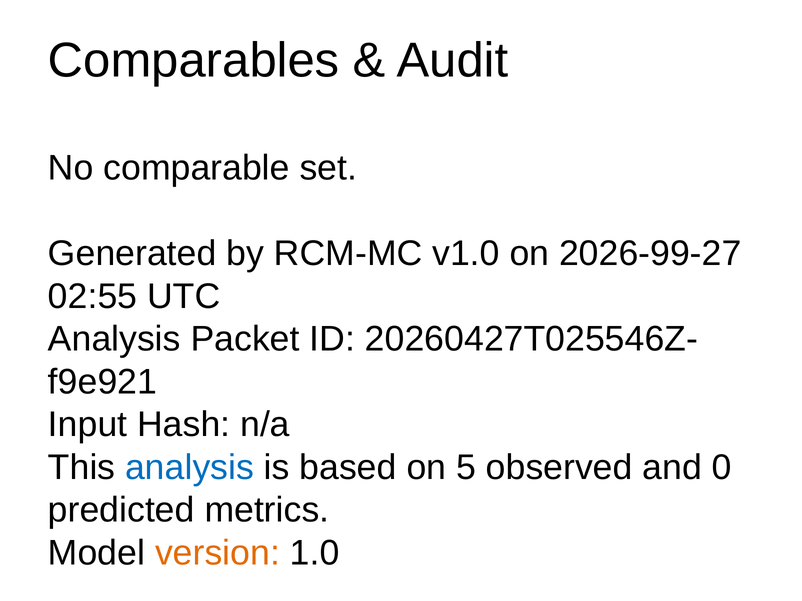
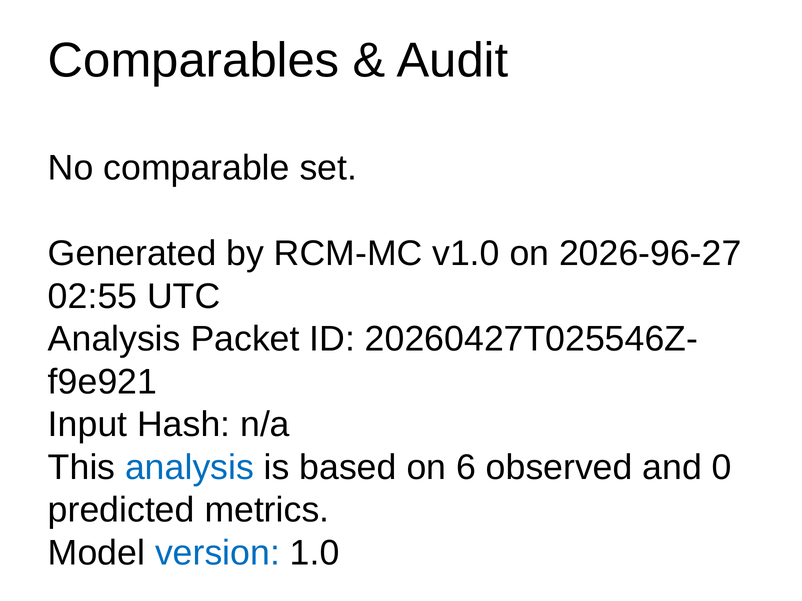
2026-99-27: 2026-99-27 -> 2026-96-27
5: 5 -> 6
version colour: orange -> blue
